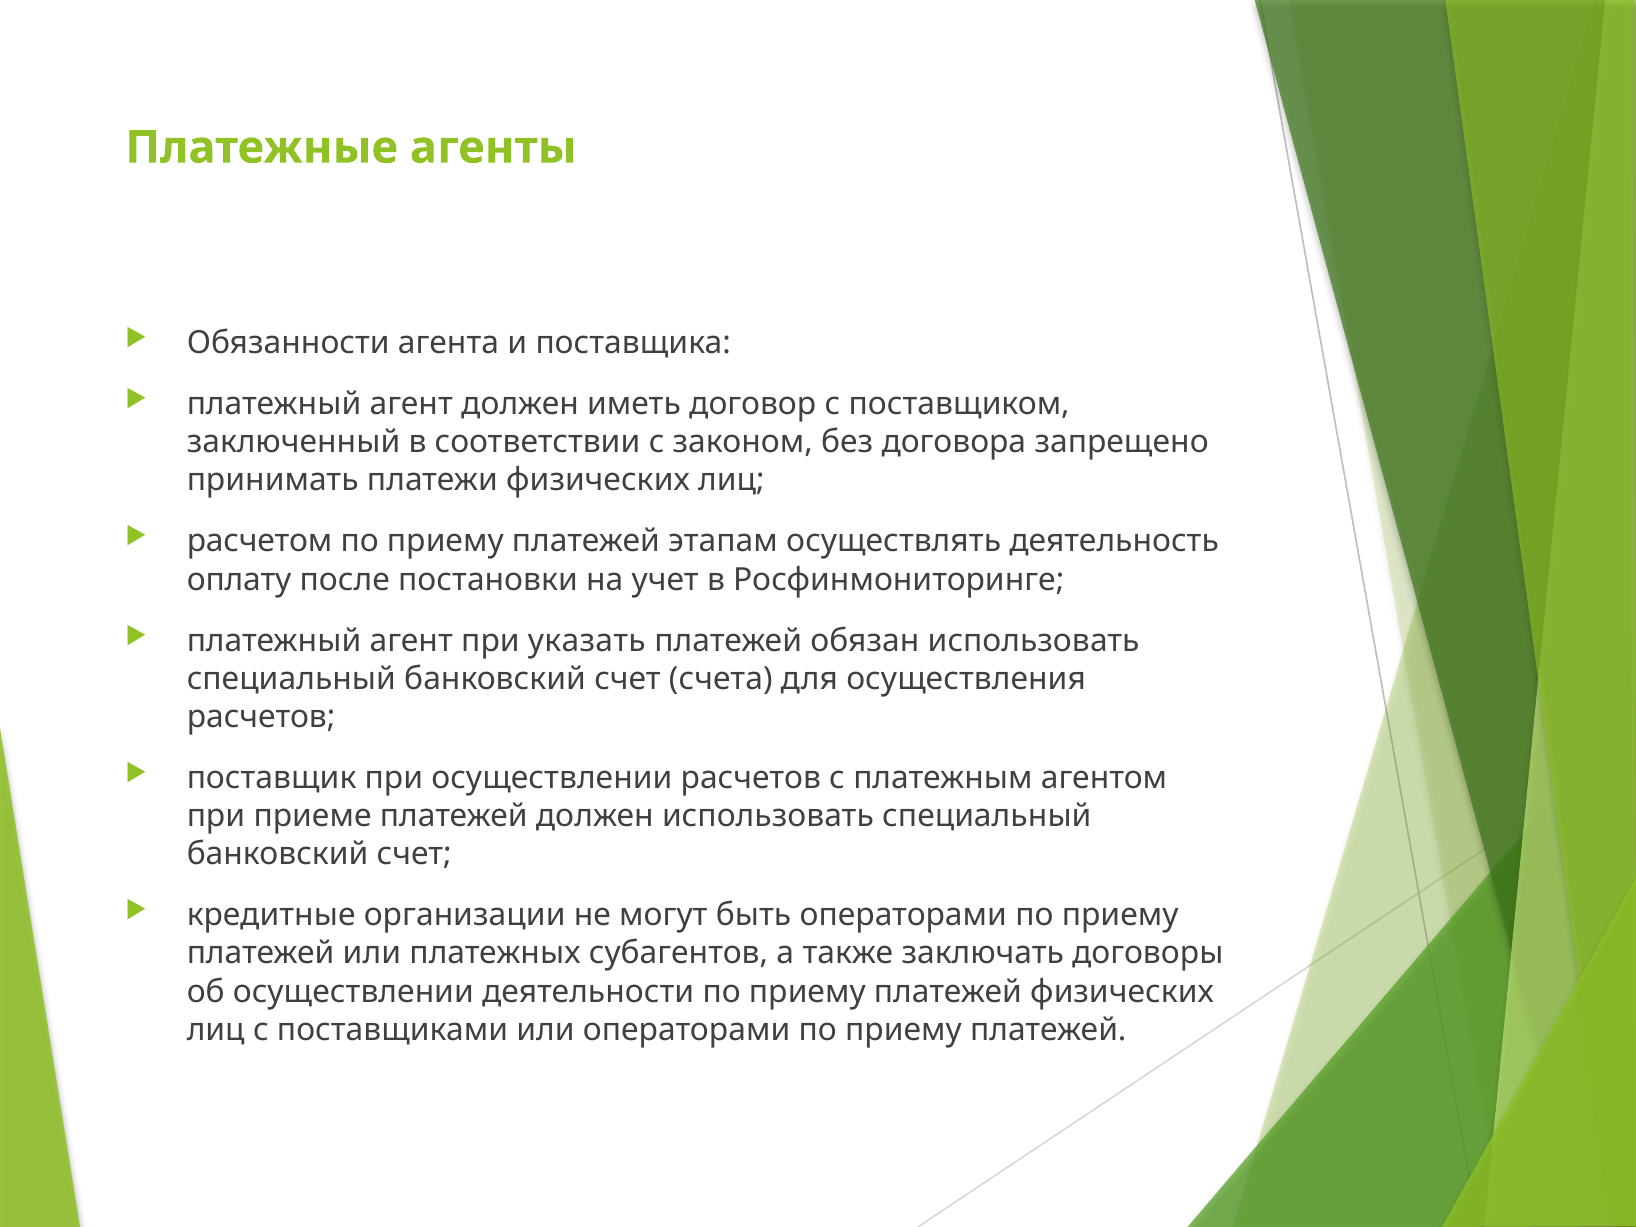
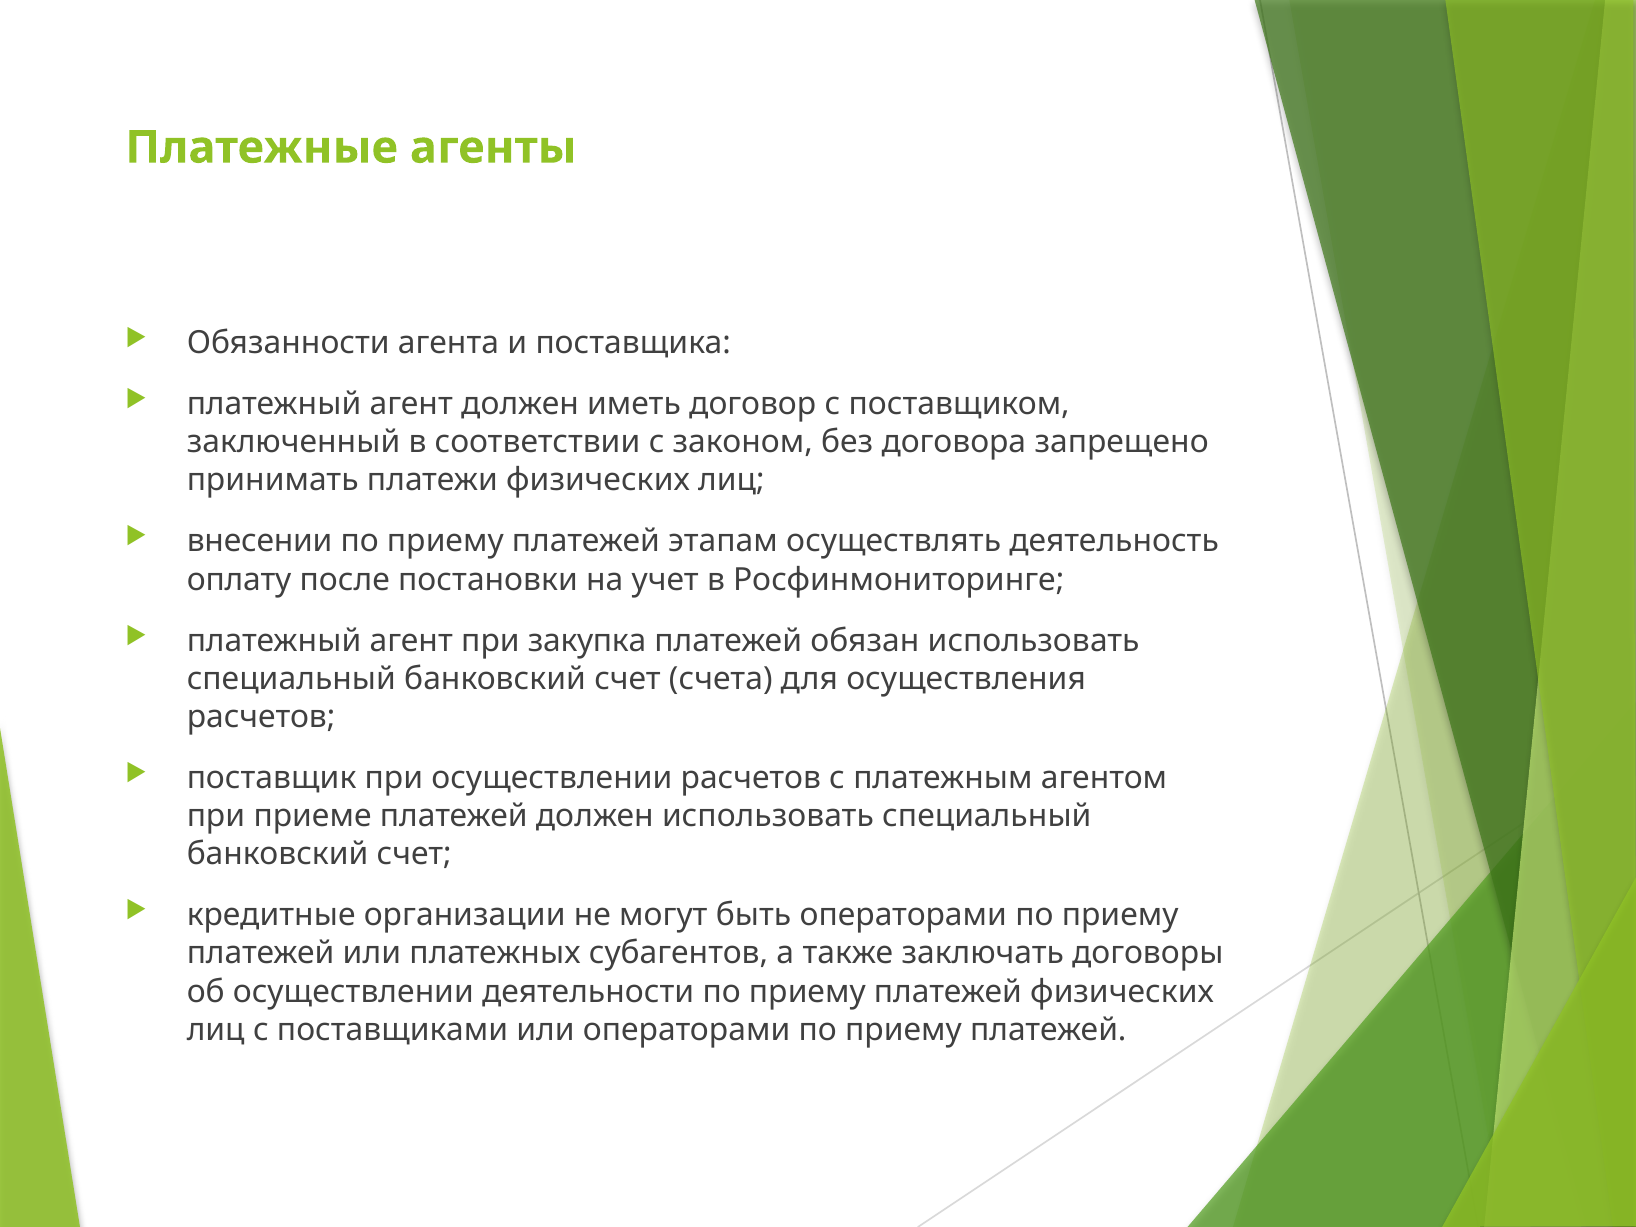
расчетом: расчетом -> внесении
указать: указать -> закупка
